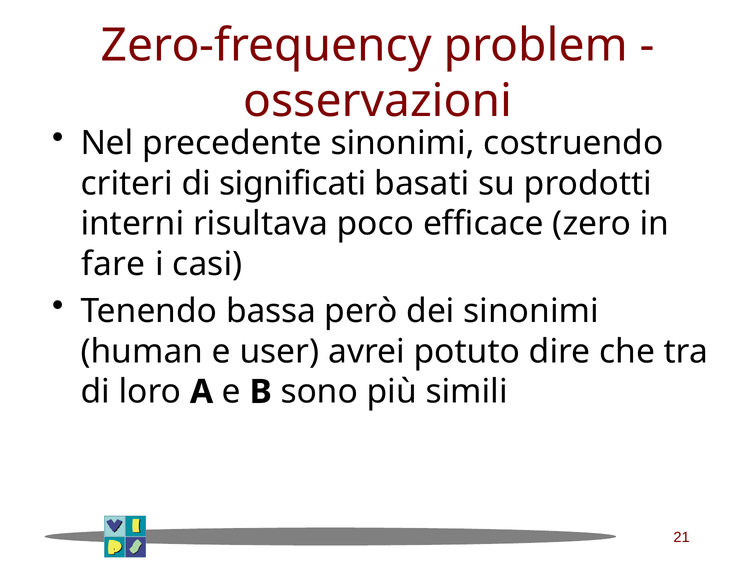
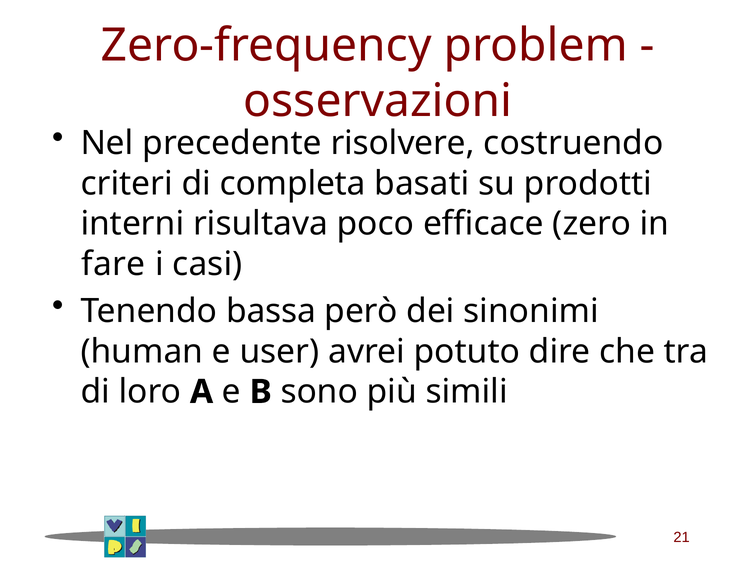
precedente sinonimi: sinonimi -> risolvere
significati: significati -> completa
